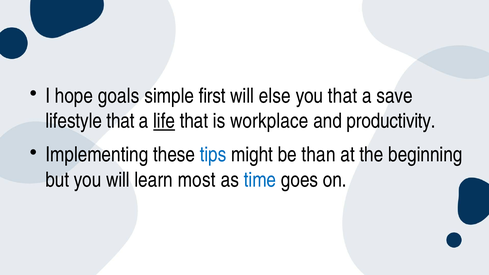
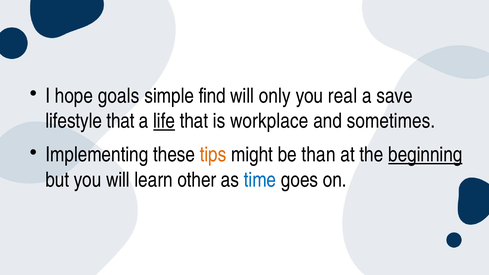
first: first -> find
else: else -> only
you that: that -> real
productivity: productivity -> sometimes
tips colour: blue -> orange
beginning underline: none -> present
most: most -> other
